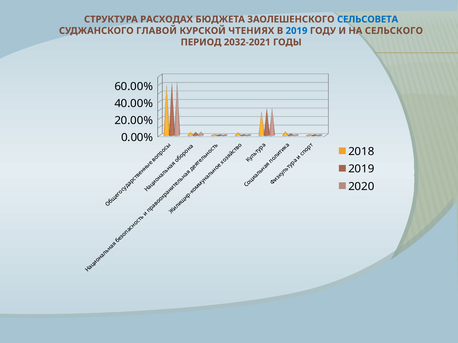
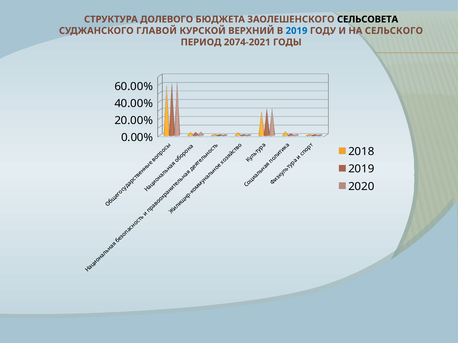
РАСХОДАХ: РАСХОДАХ -> ДОЛЕВОГО
СЕЛЬСОВЕТА colour: blue -> black
ЧТЕНИЯХ: ЧТЕНИЯХ -> ВЕРХНИЙ
2032-2021: 2032-2021 -> 2074-2021
